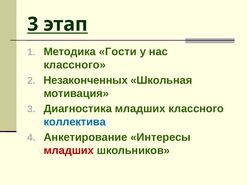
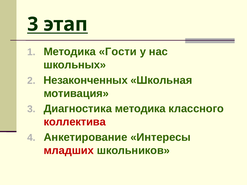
классного at (75, 65): классного -> школьных
Диагностика младших: младших -> методика
коллектива colour: blue -> red
